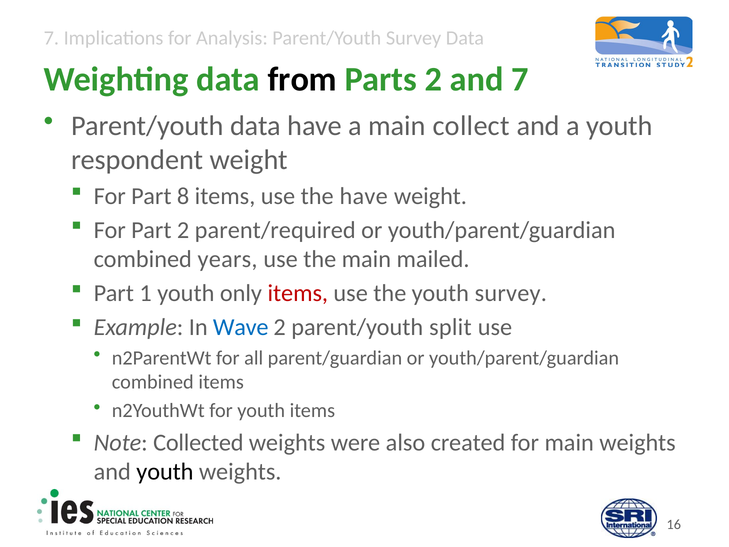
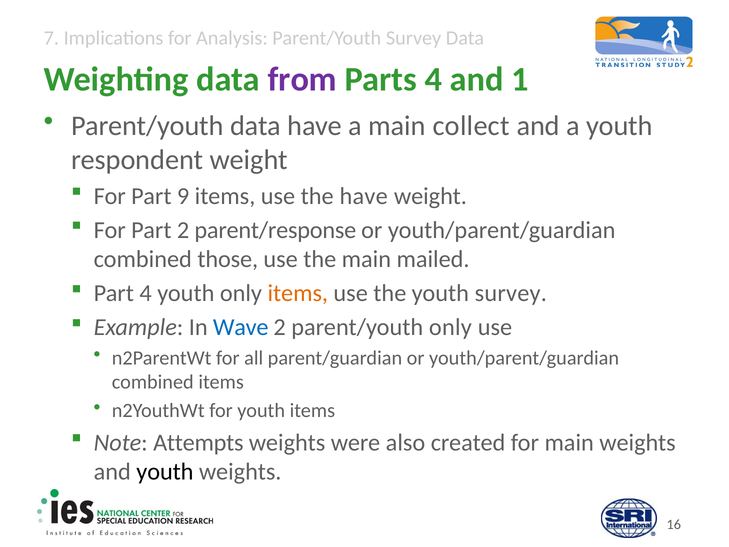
from colour: black -> purple
Parts 2: 2 -> 4
and 7: 7 -> 1
8: 8 -> 9
parent/required: parent/required -> parent/response
years: years -> those
Part 1: 1 -> 4
items at (298, 293) colour: red -> orange
parent/youth split: split -> only
Collected: Collected -> Attempts
